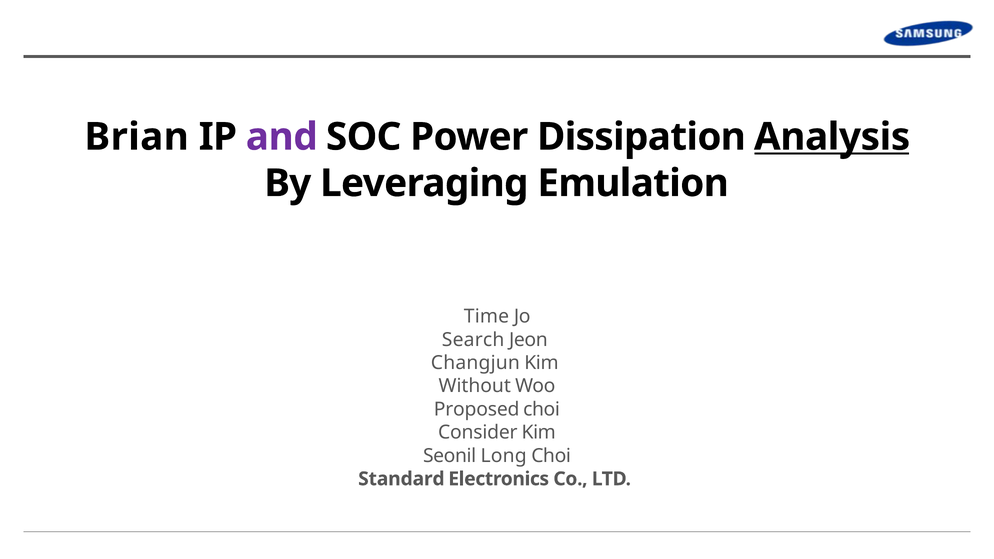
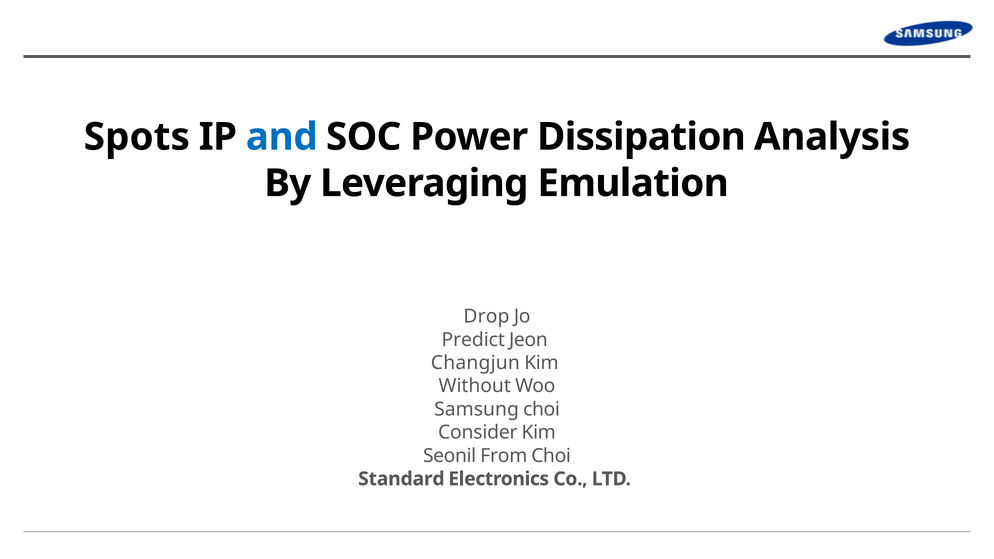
Brian: Brian -> Spots
and colour: purple -> blue
Analysis underline: present -> none
Time: Time -> Drop
Search: Search -> Predict
Proposed: Proposed -> Samsung
Long: Long -> From
